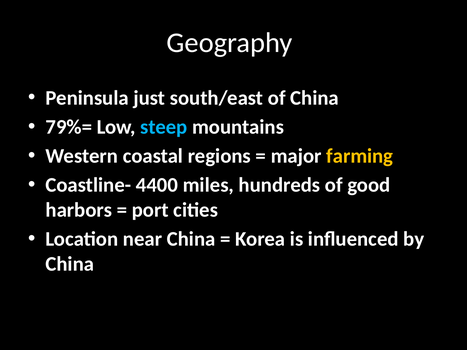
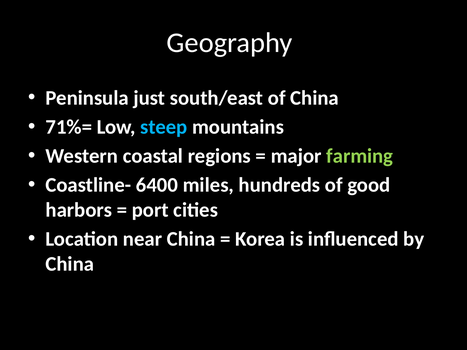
79%=: 79%= -> 71%=
farming colour: yellow -> light green
4400: 4400 -> 6400
